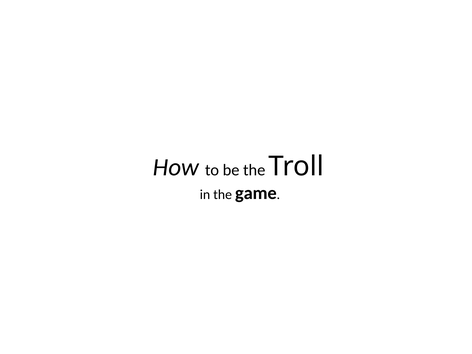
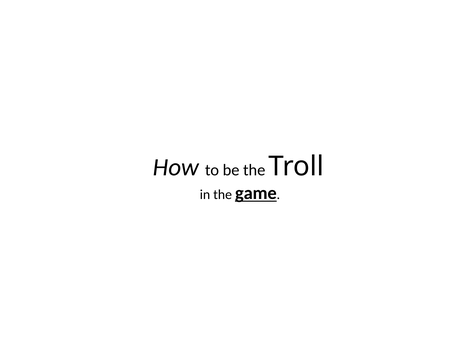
game underline: none -> present
